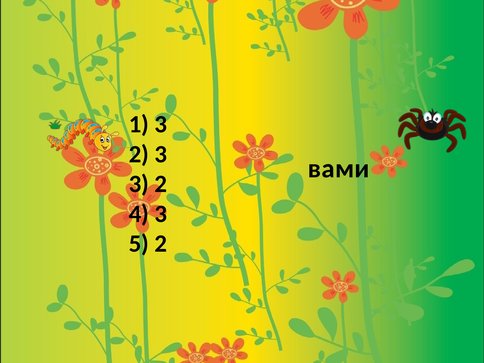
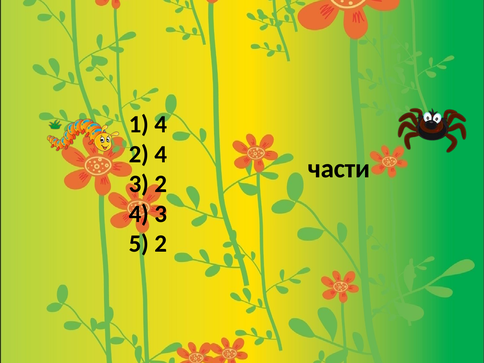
1 3: 3 -> 4
3 at (161, 154): 3 -> 4
вами: вами -> части
